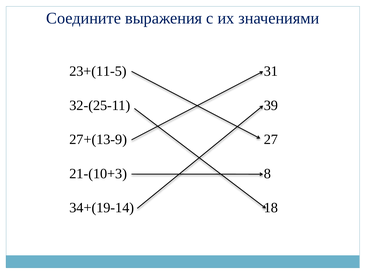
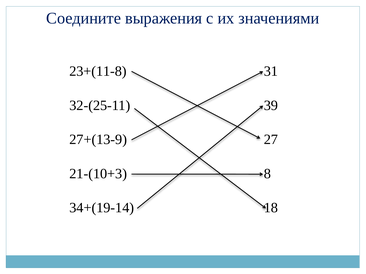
23+(11-5: 23+(11-5 -> 23+(11-8
